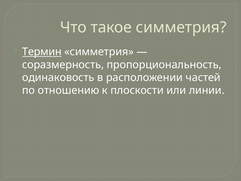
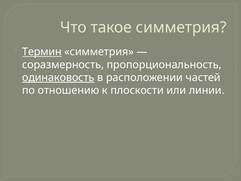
одинаковость underline: none -> present
